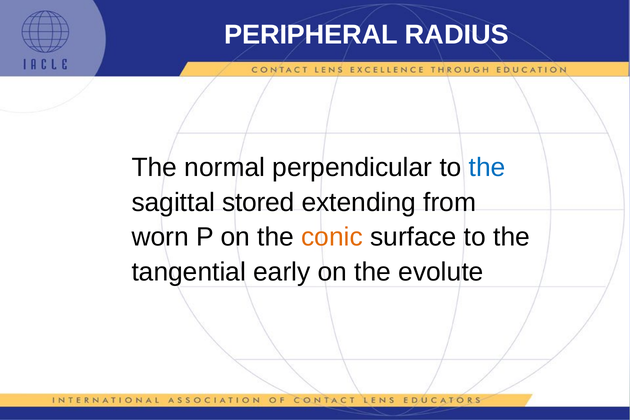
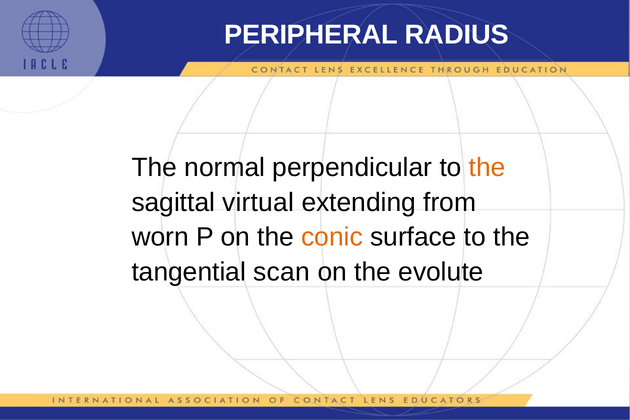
the at (487, 167) colour: blue -> orange
stored: stored -> virtual
early: early -> scan
